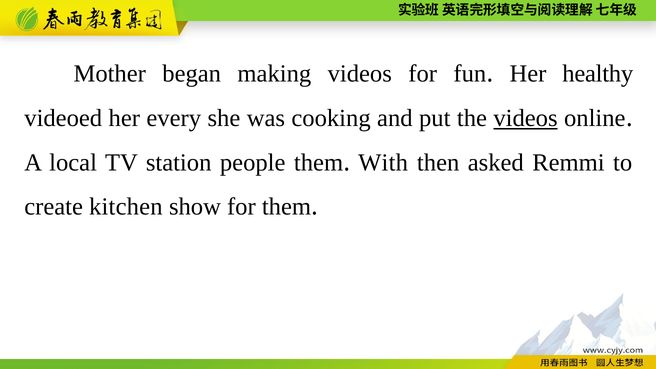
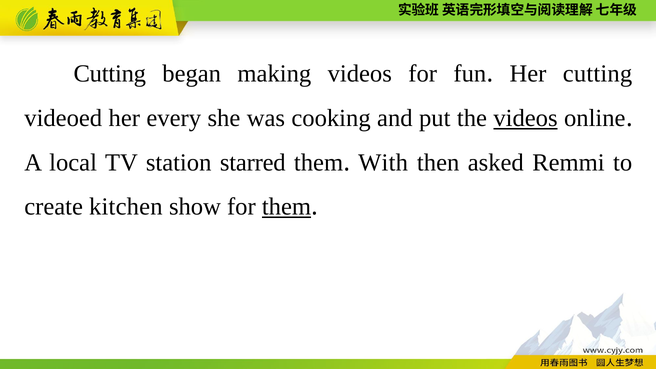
Mother at (110, 74): Mother -> Cutting
Her healthy: healthy -> cutting
people: people -> starred
them at (286, 207) underline: none -> present
